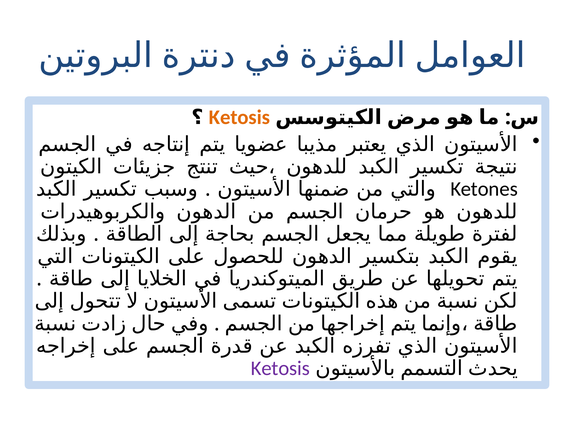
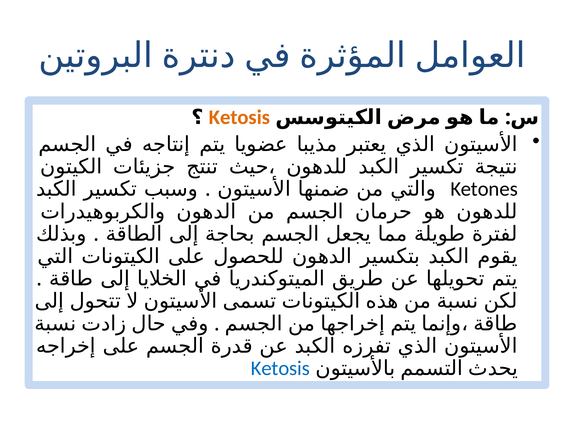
Ketosis at (280, 368) colour: purple -> blue
